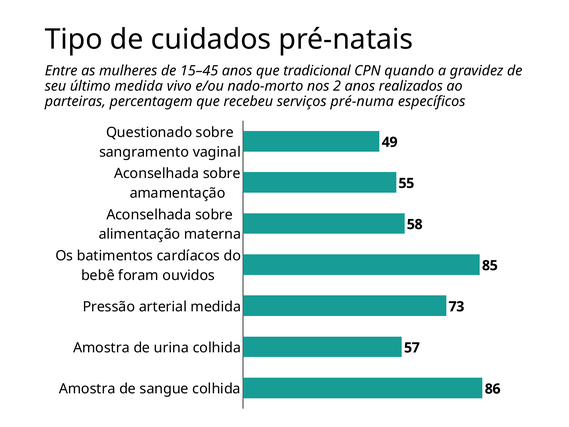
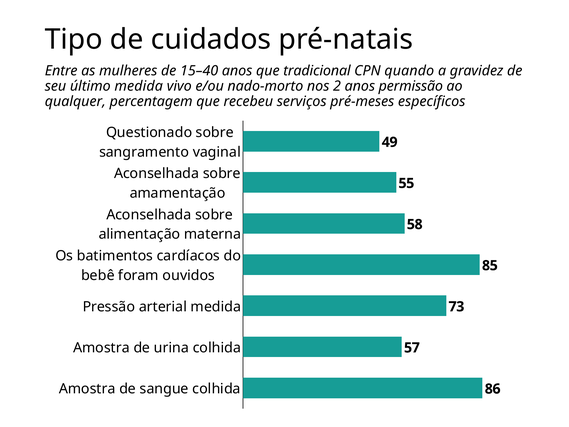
15–45: 15–45 -> 15–40
realizados: realizados -> permissão
parteiras: parteiras -> qualquer
pré-numa: pré-numa -> pré-meses
